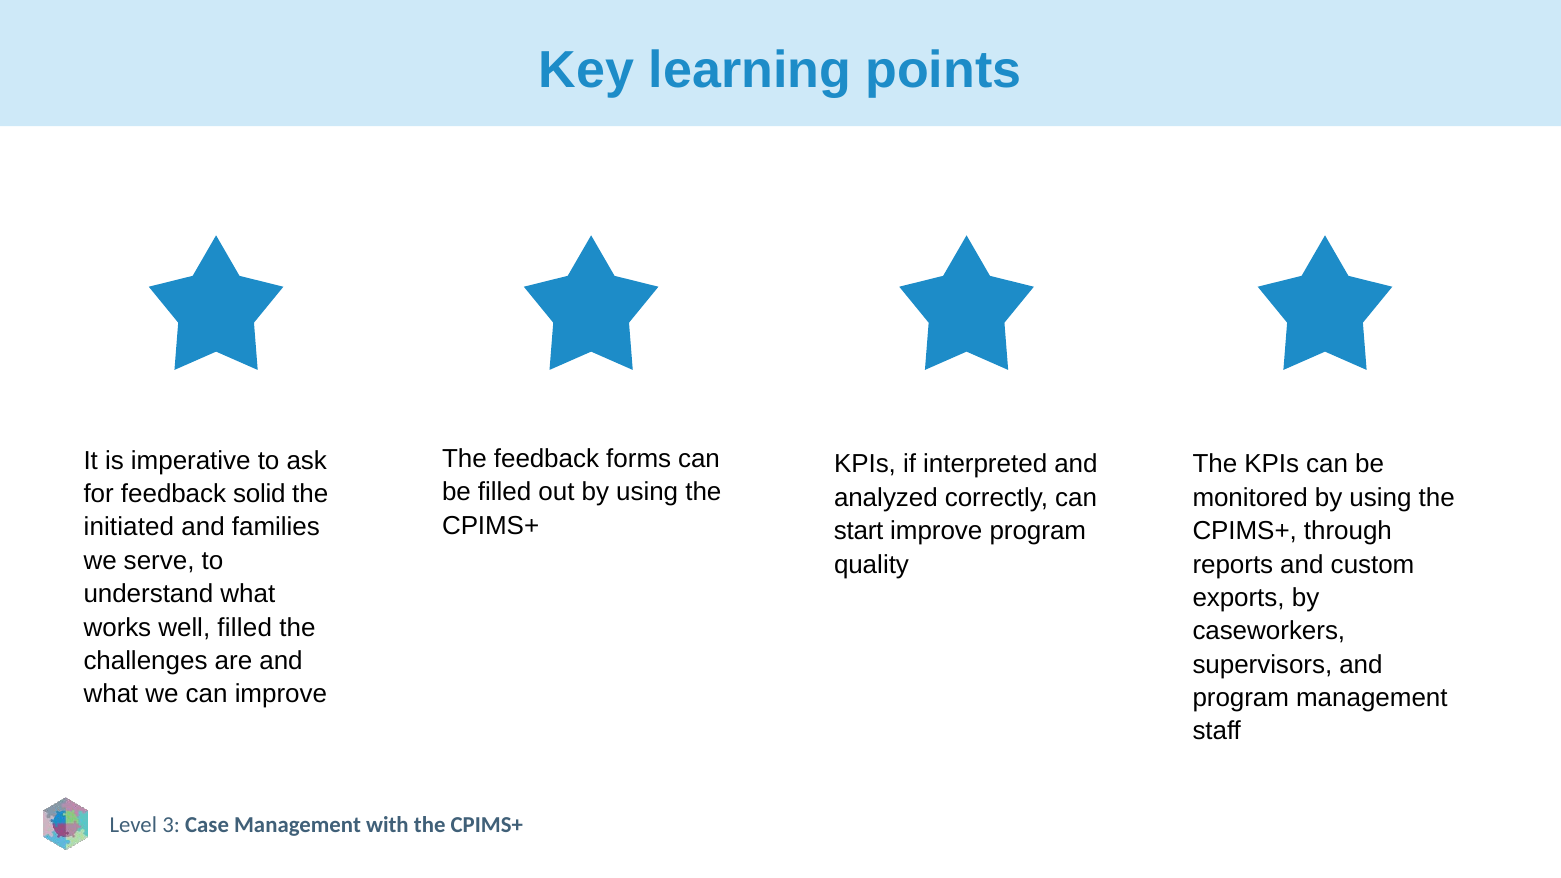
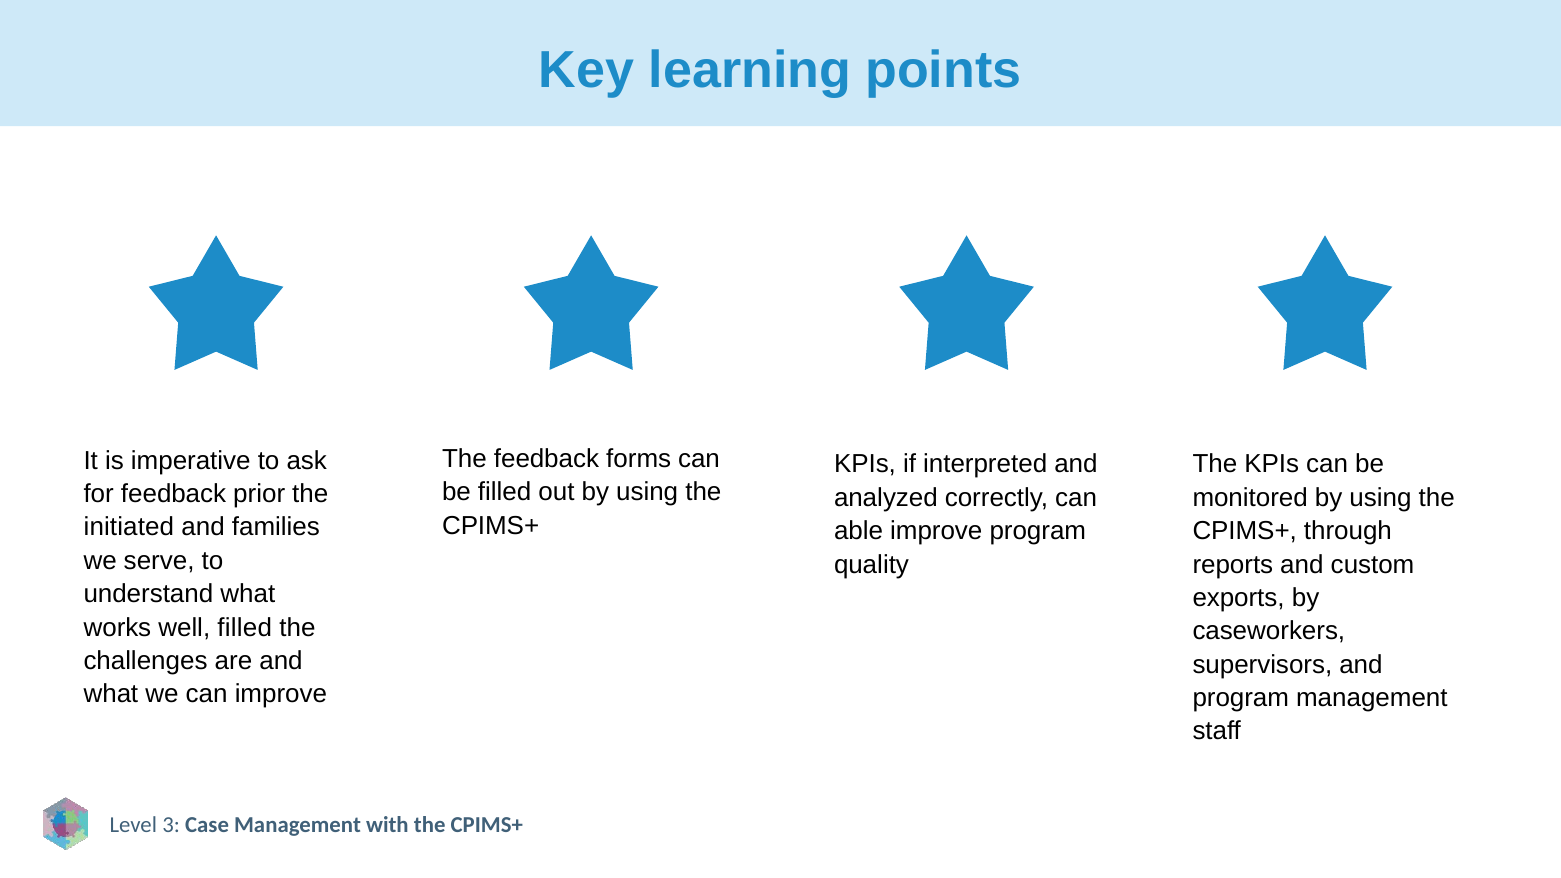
solid: solid -> prior
start: start -> able
